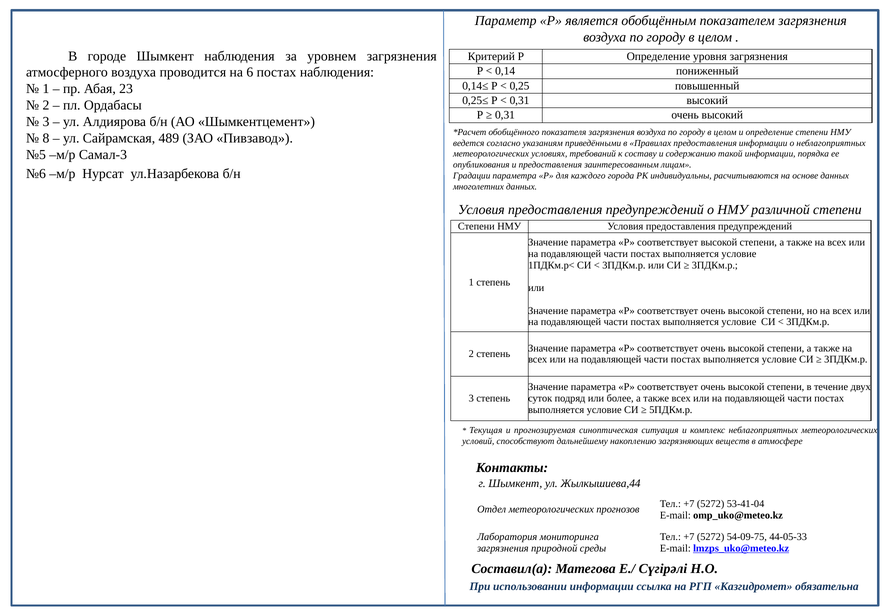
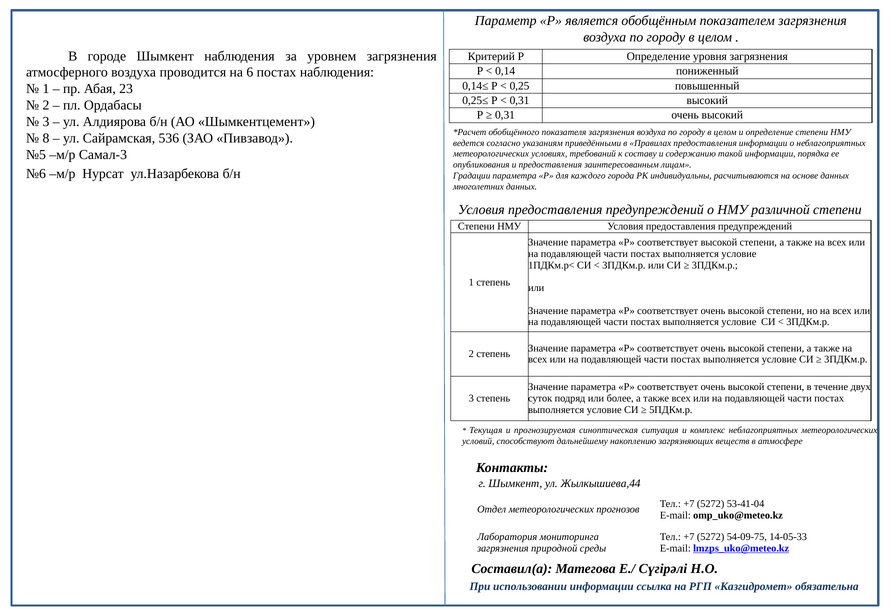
489: 489 -> 536
44-05-33: 44-05-33 -> 14-05-33
